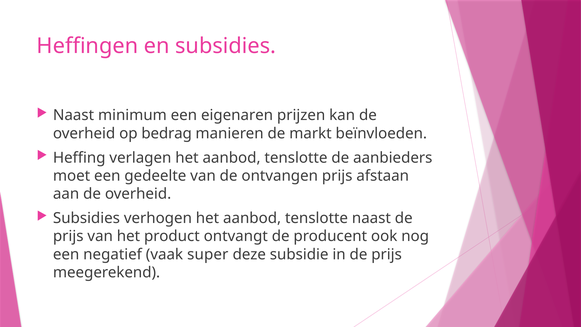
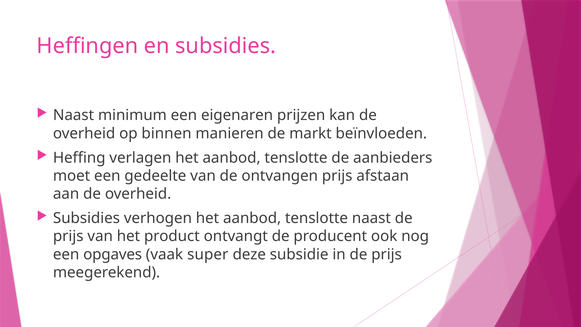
bedrag: bedrag -> binnen
negatief: negatief -> opgaves
